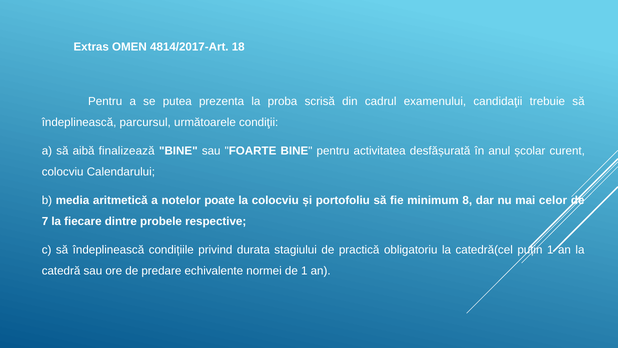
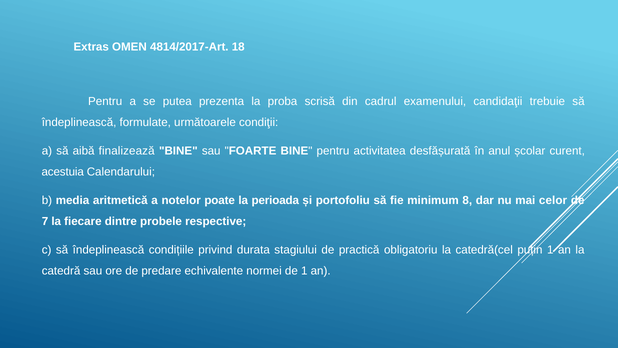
parcursul: parcursul -> formulate
colocviu at (63, 172): colocviu -> acestuia
la colocviu: colocviu -> perioada
